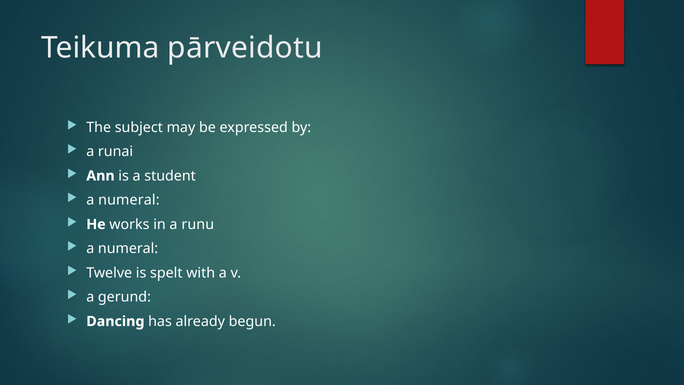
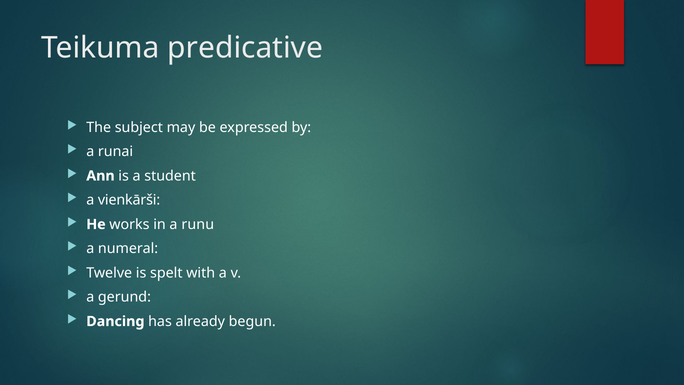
pārveidotu: pārveidotu -> predicative
numeral at (129, 200): numeral -> vienkārši
